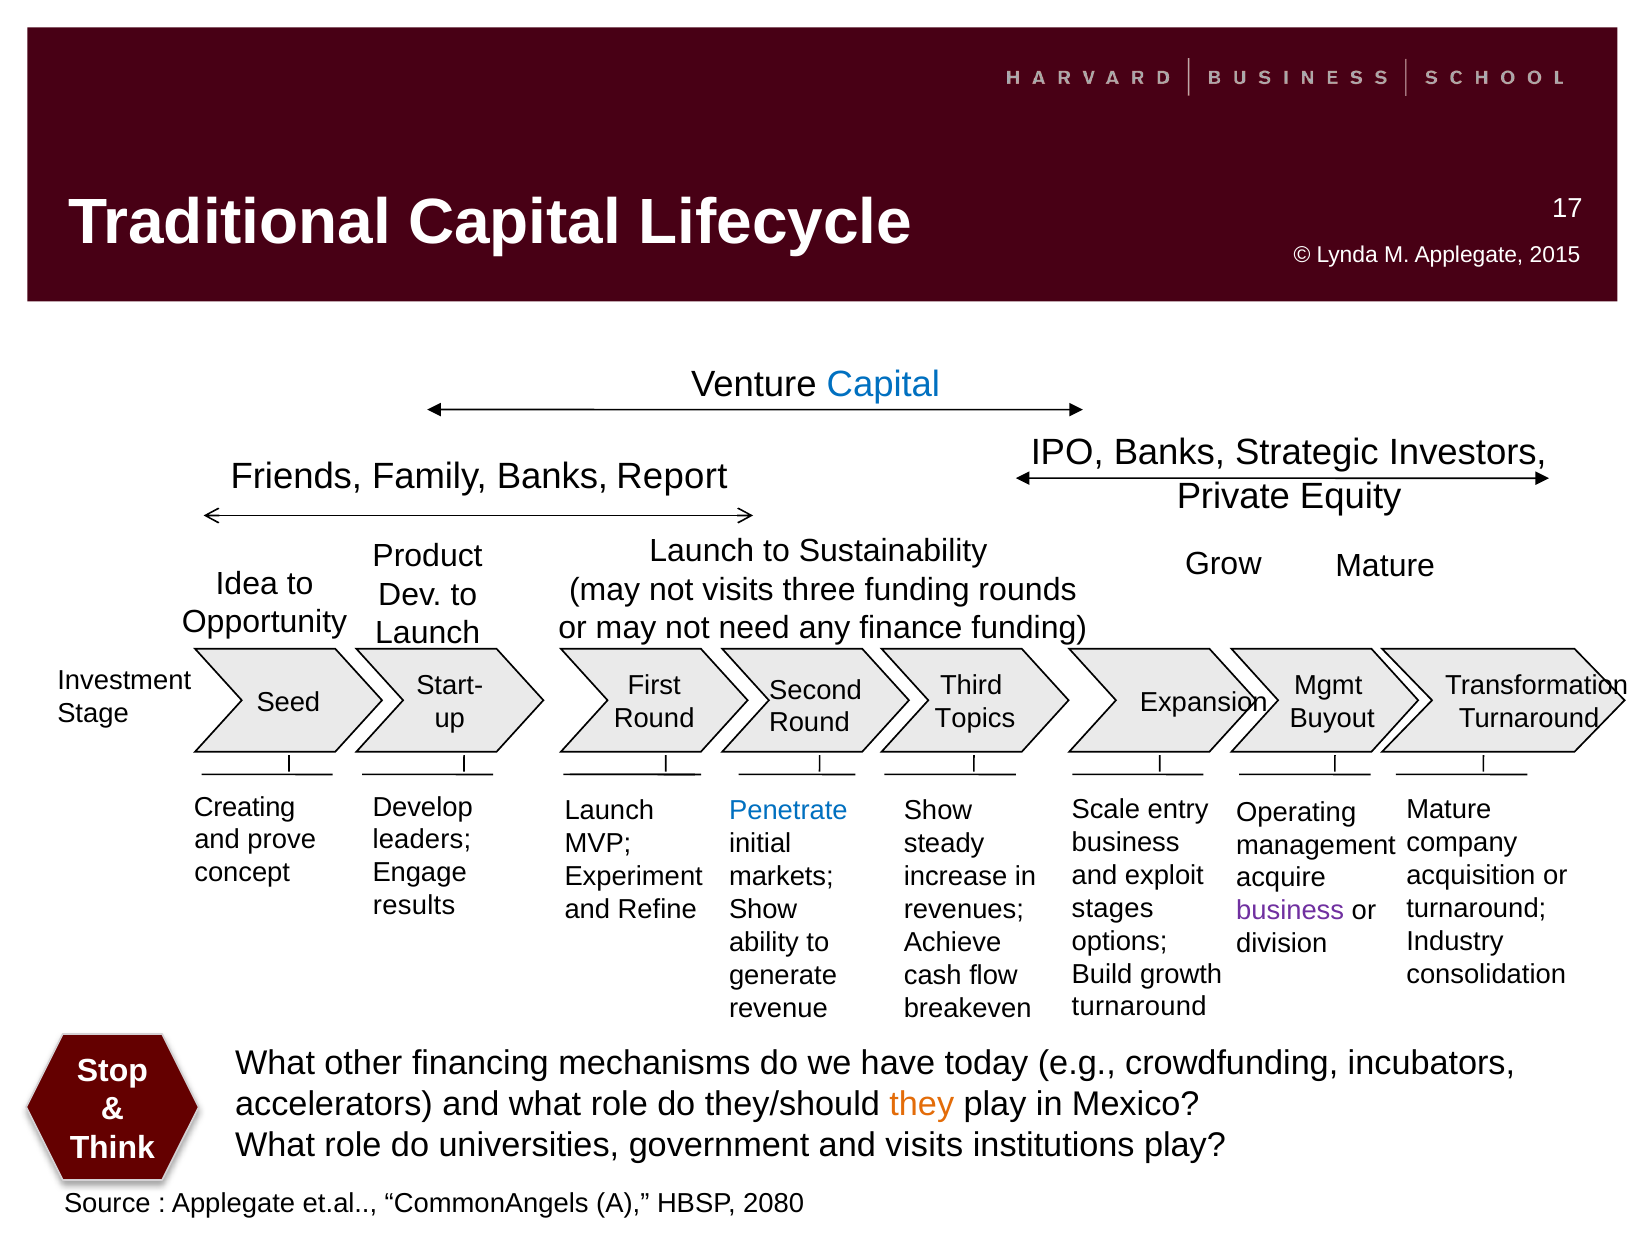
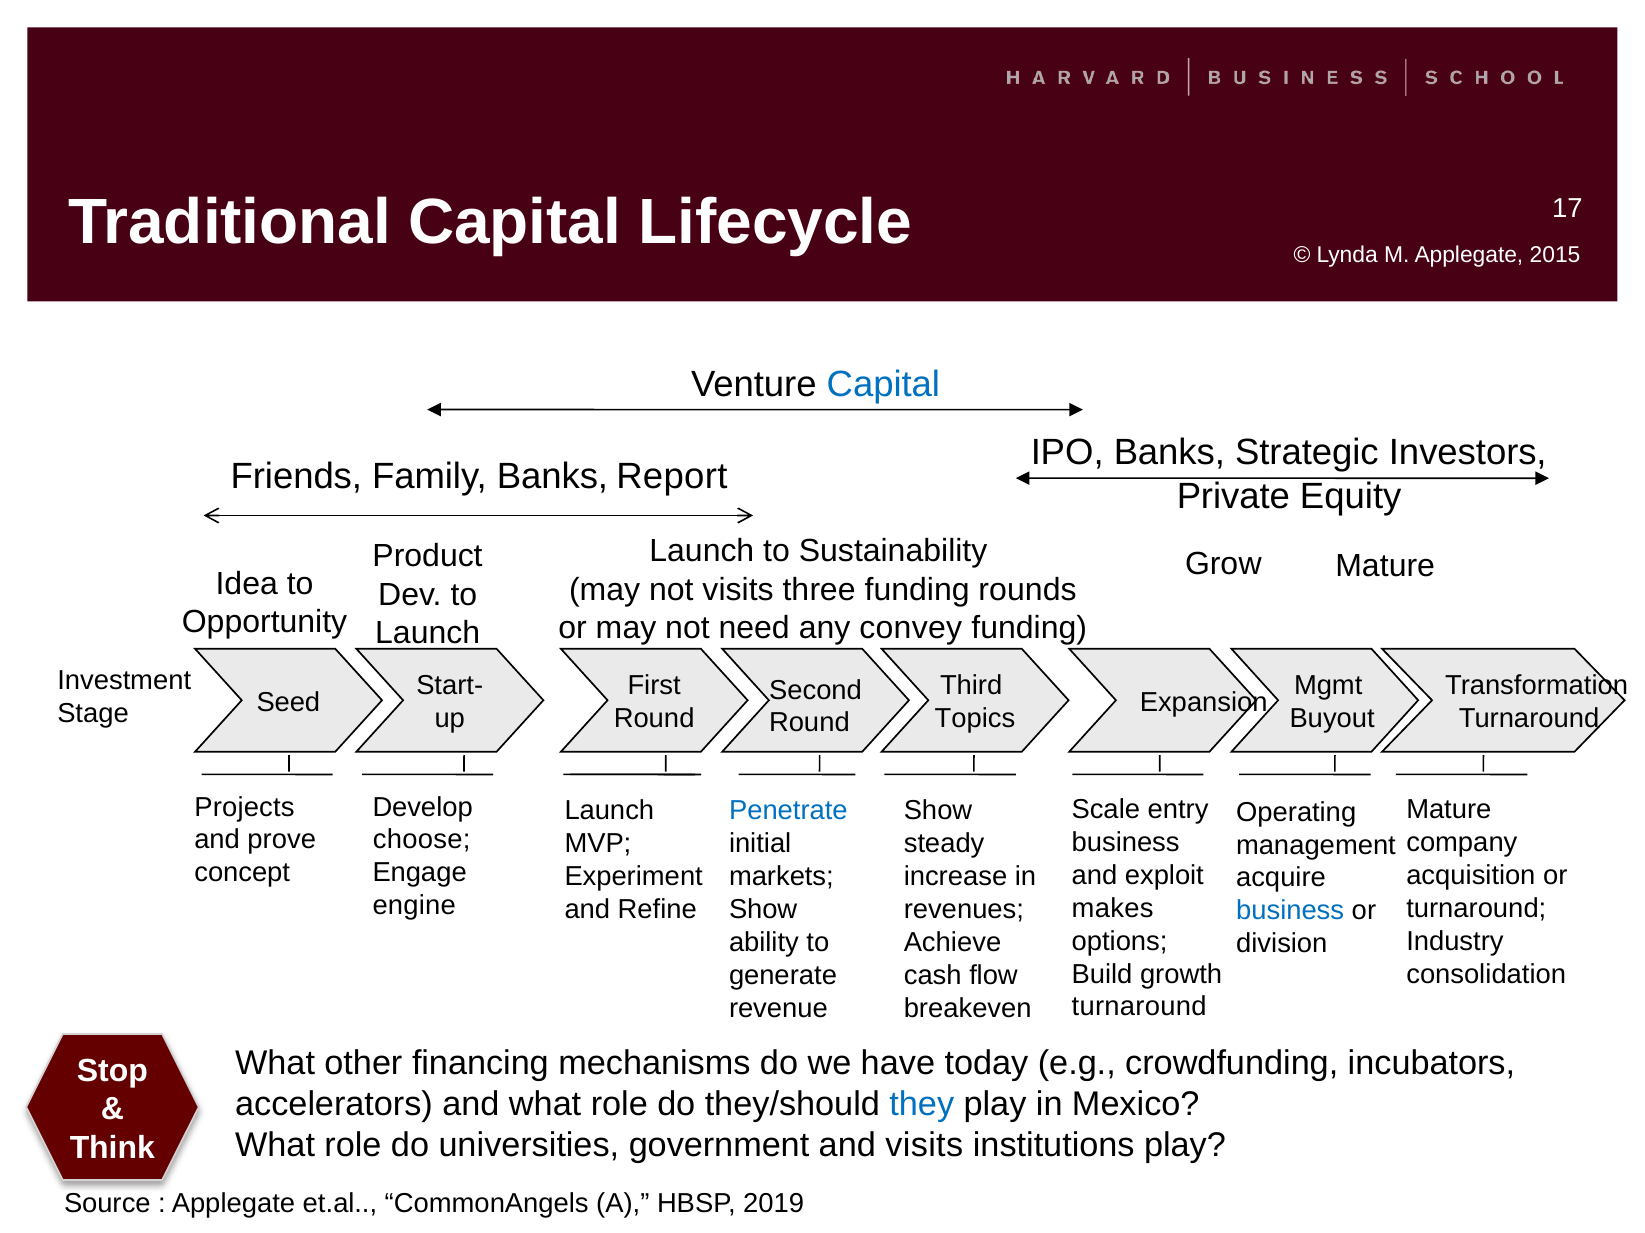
finance: finance -> convey
Creating: Creating -> Projects
leaders: leaders -> choose
results: results -> engine
stages: stages -> makes
business at (1290, 911) colour: purple -> blue
they colour: orange -> blue
2080: 2080 -> 2019
